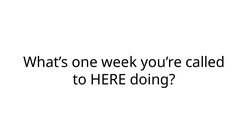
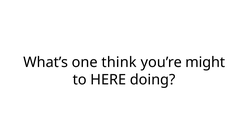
week: week -> think
called: called -> might
